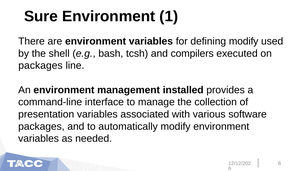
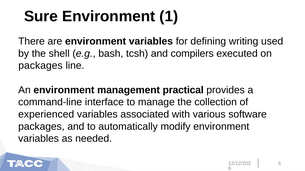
defining modify: modify -> writing
installed: installed -> practical
presentation: presentation -> experienced
